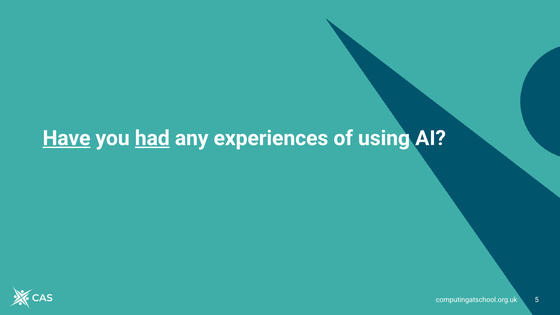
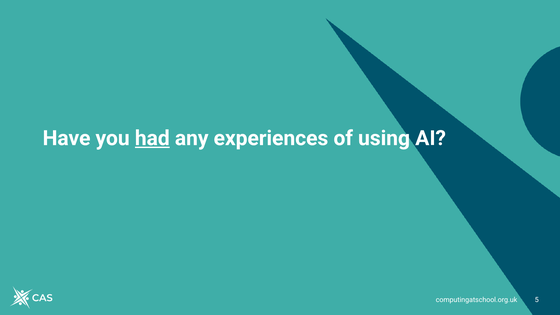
Have underline: present -> none
